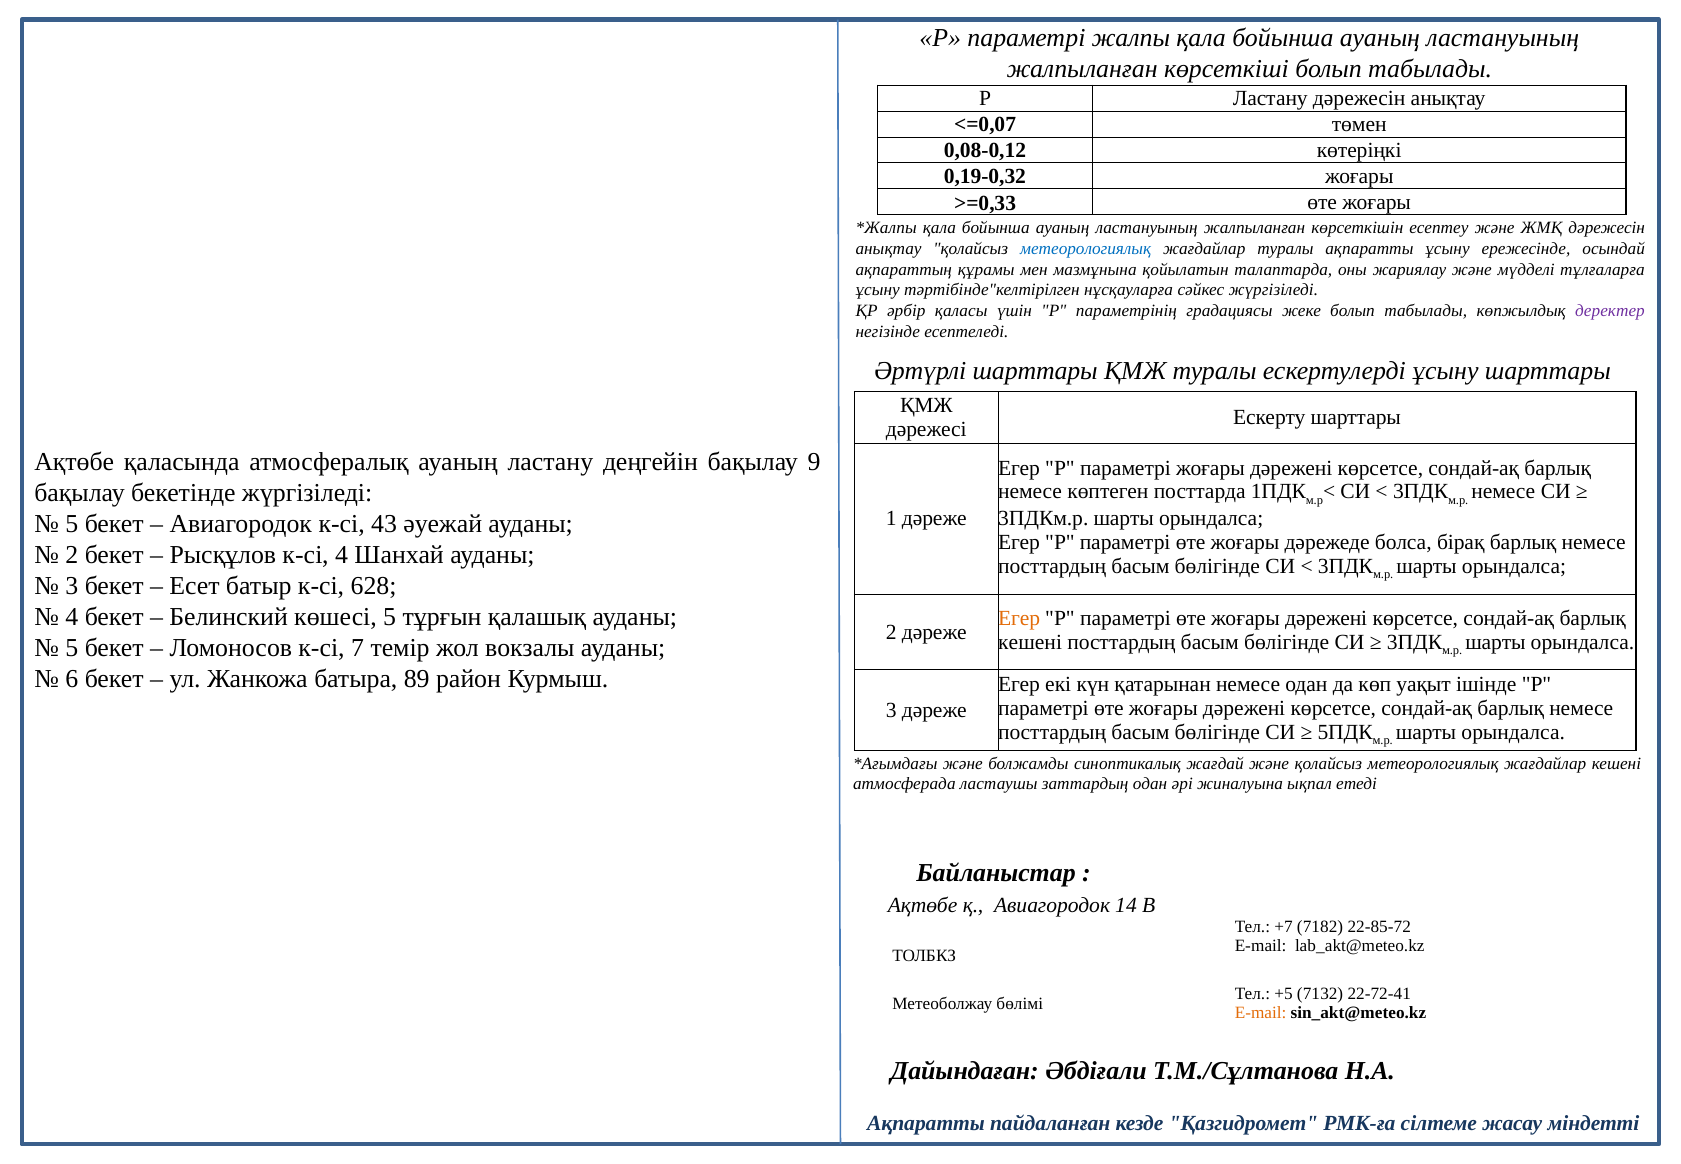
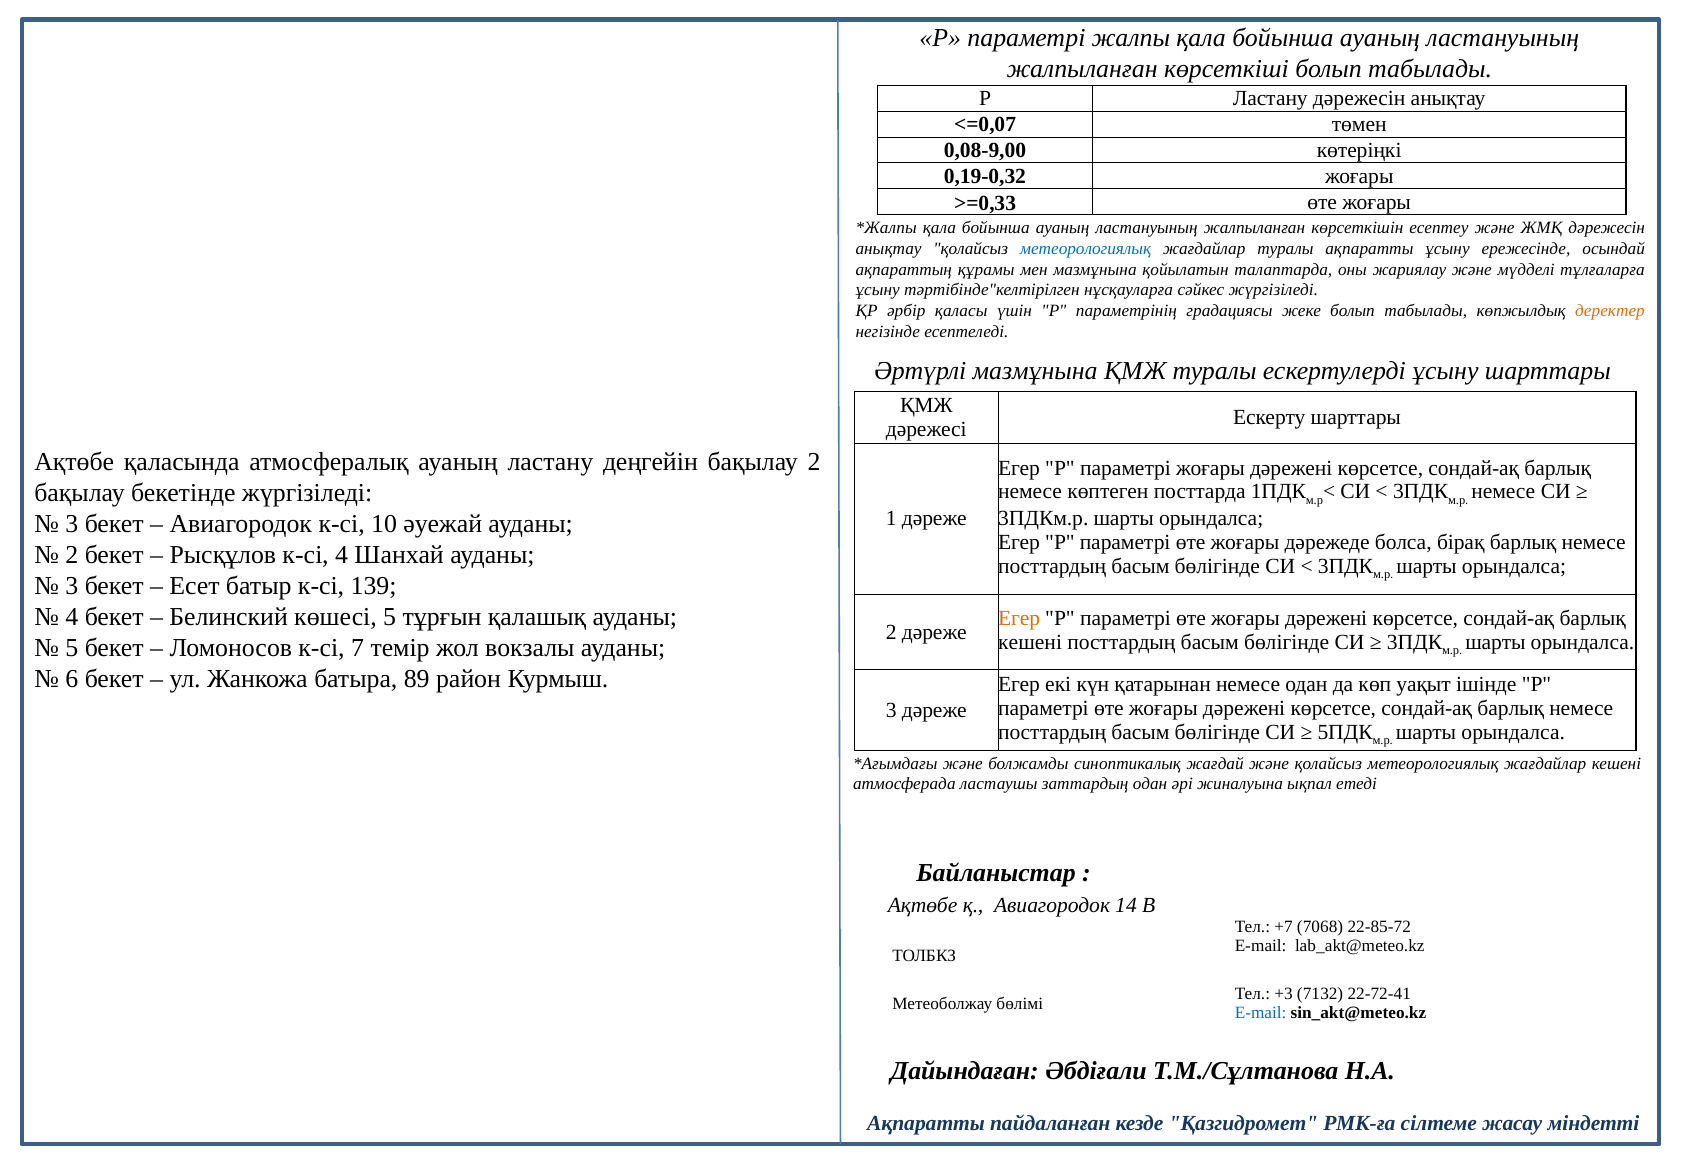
0,08-0,12: 0,08-0,12 -> 0,08-9,00
деректер colour: purple -> orange
Әртүрлі шарттары: шарттары -> мазмұнына
бақылау 9: 9 -> 2
5 at (72, 524): 5 -> 3
43: 43 -> 10
628: 628 -> 139
7182: 7182 -> 7068
+5: +5 -> +3
E-mail at (1261, 1013) colour: orange -> blue
